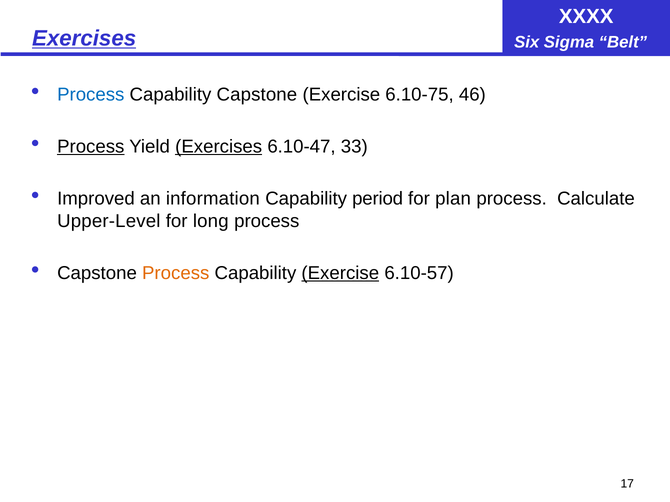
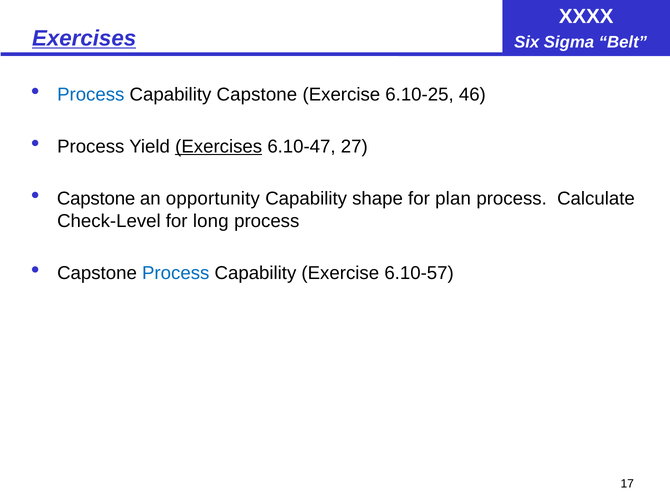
6.10-75: 6.10-75 -> 6.10-25
Process at (91, 147) underline: present -> none
33: 33 -> 27
Improved at (96, 199): Improved -> Capstone
information: information -> opportunity
period: period -> shape
Upper-Level: Upper-Level -> Check-Level
Process at (176, 273) colour: orange -> blue
Exercise at (340, 273) underline: present -> none
